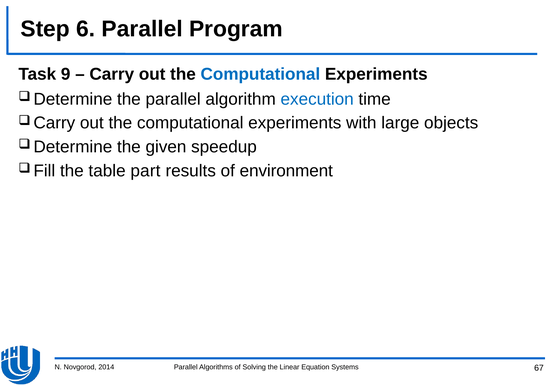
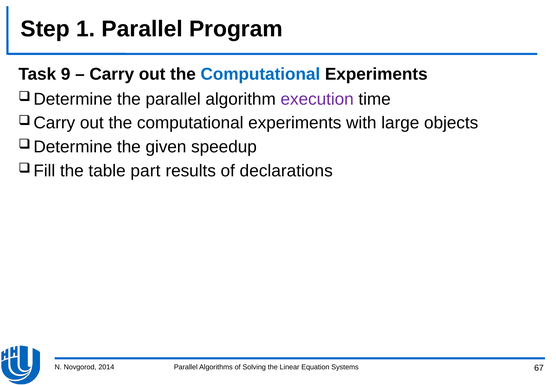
6: 6 -> 1
execution colour: blue -> purple
environment: environment -> declarations
